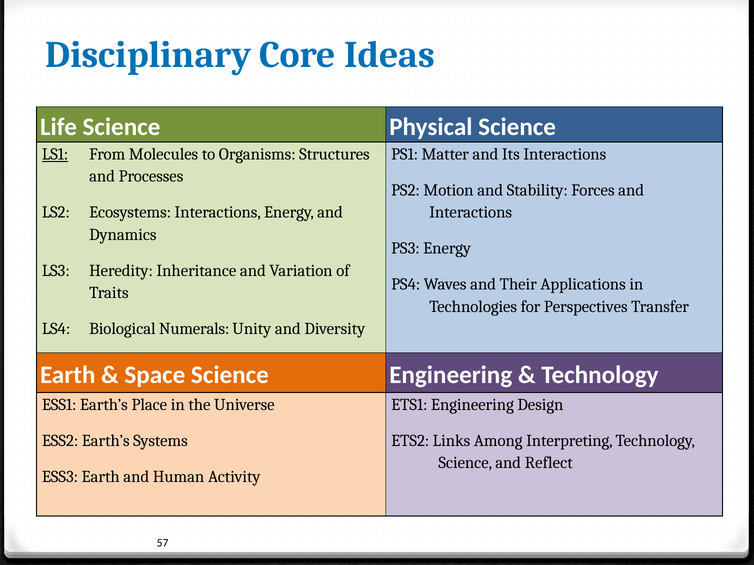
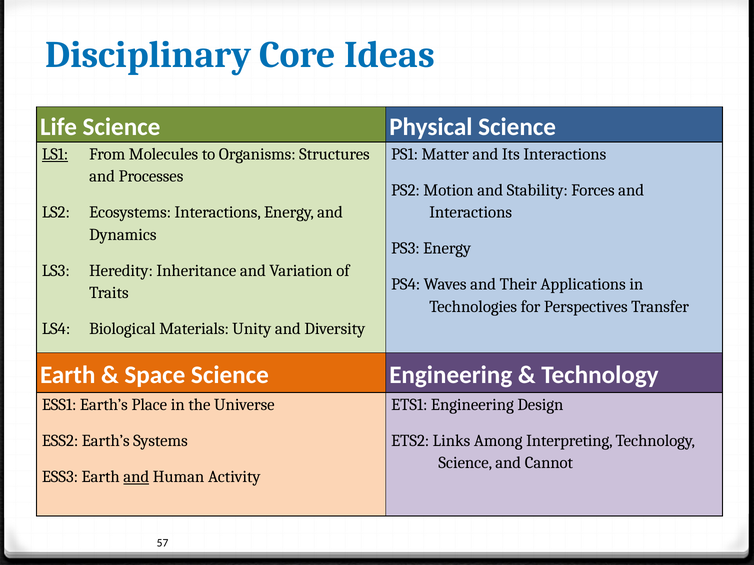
Numerals: Numerals -> Materials
Reflect: Reflect -> Cannot
and at (136, 477) underline: none -> present
